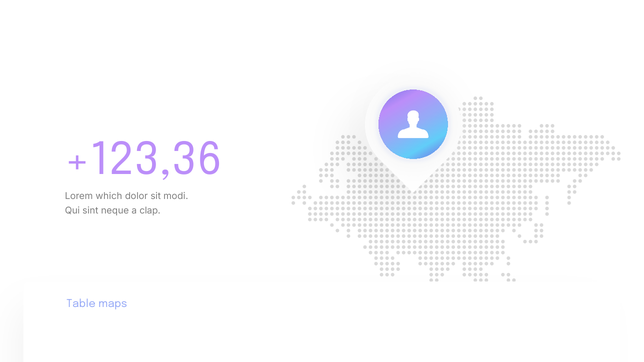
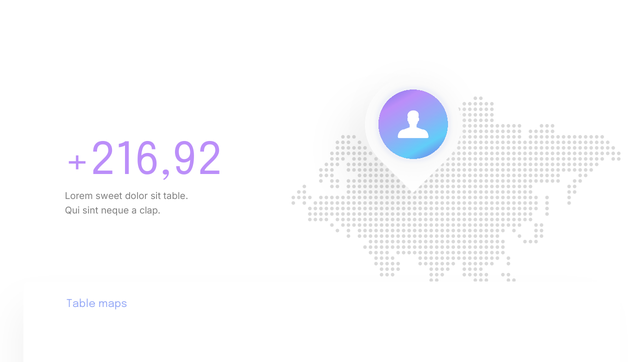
+123,36: +123,36 -> +216,92
which: which -> sweet
sit modi: modi -> table
